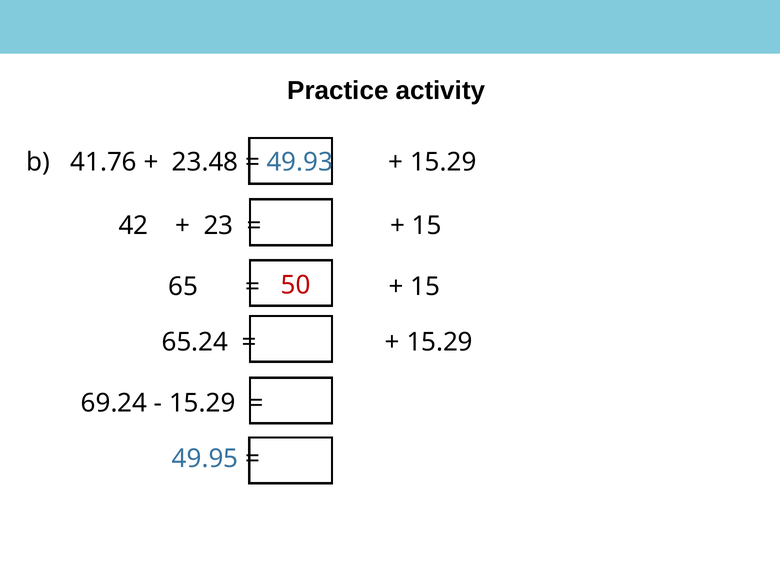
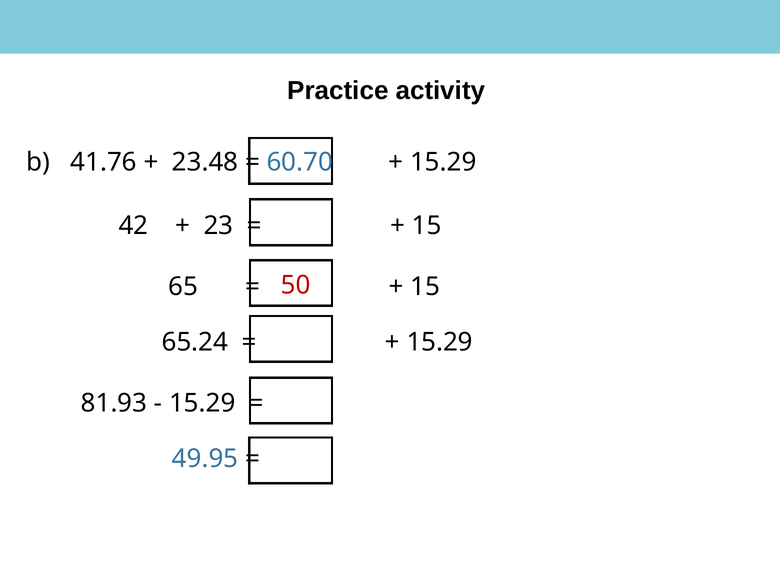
49.93: 49.93 -> 60.70
69.24: 69.24 -> 81.93
